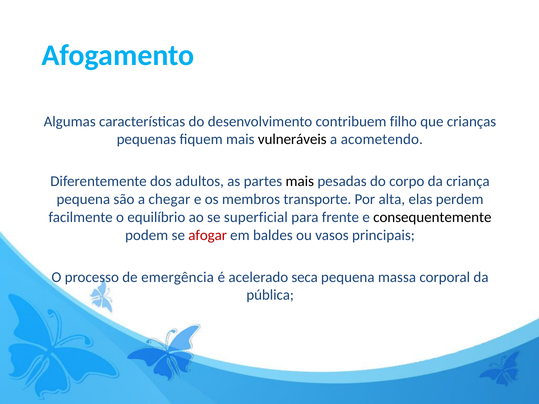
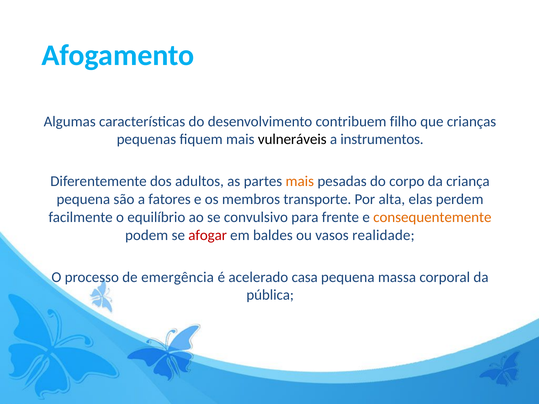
acometendo: acometendo -> instrumentos
mais at (300, 181) colour: black -> orange
chegar: chegar -> fatores
superficial: superficial -> convulsivo
consequentemente colour: black -> orange
principais: principais -> realidade
seca: seca -> casa
